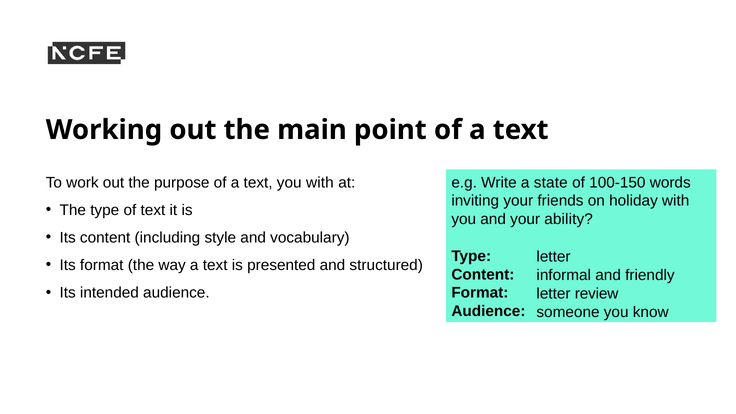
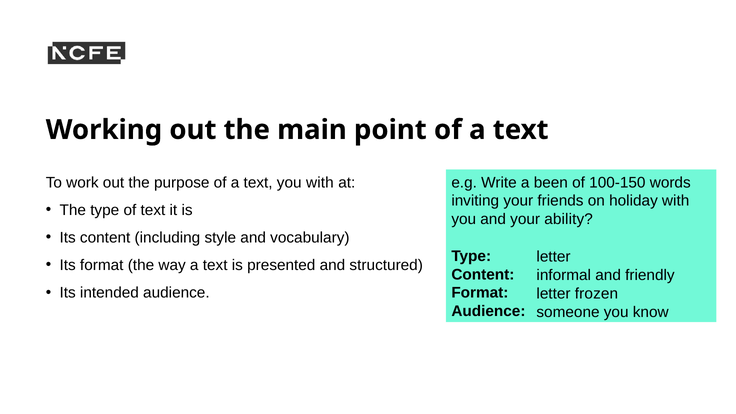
state: state -> been
review: review -> frozen
